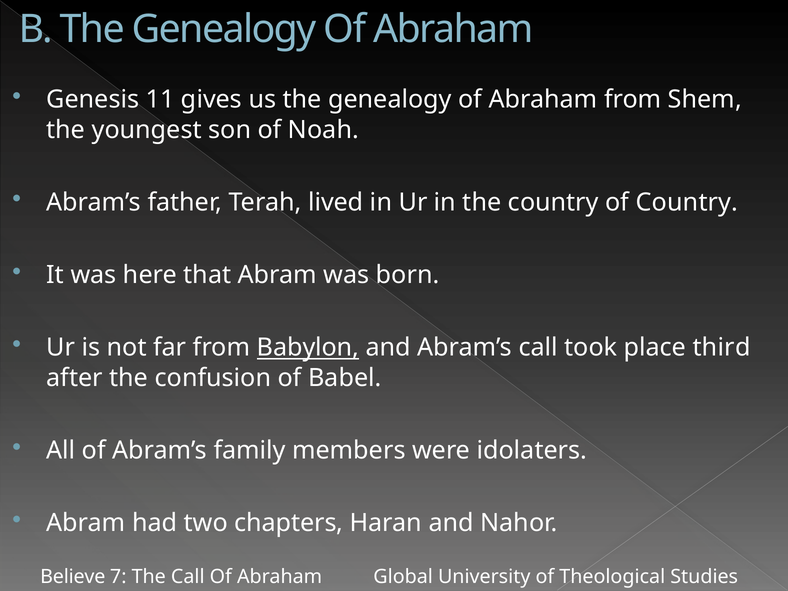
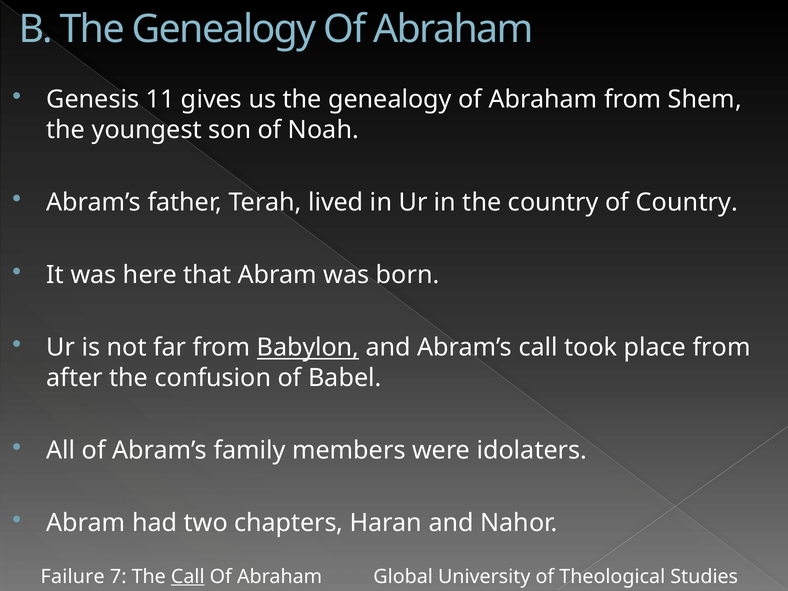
place third: third -> from
Believe: Believe -> Failure
Call at (188, 577) underline: none -> present
